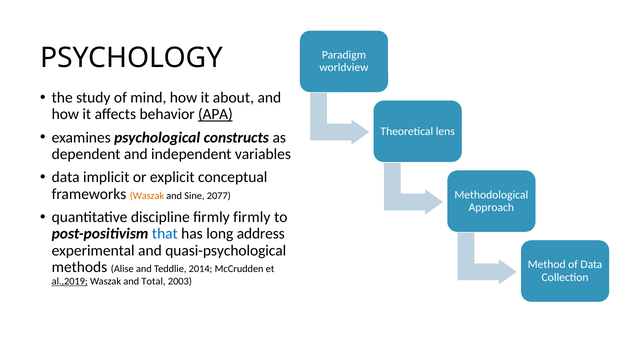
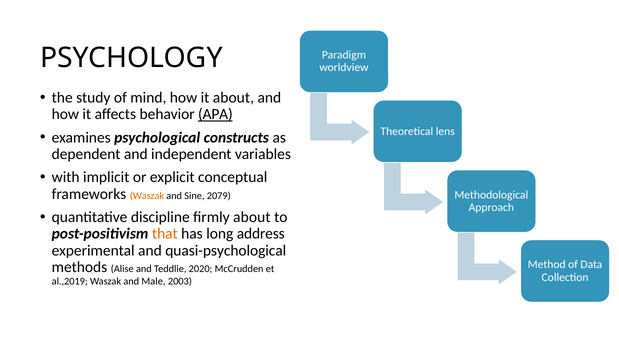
data at (66, 177): data -> with
2077: 2077 -> 2079
firmly firmly: firmly -> about
that colour: blue -> orange
2014: 2014 -> 2020
al.,2019 underline: present -> none
Total: Total -> Male
